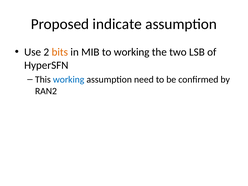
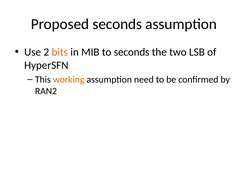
Proposed indicate: indicate -> seconds
to working: working -> seconds
working at (69, 79) colour: blue -> orange
